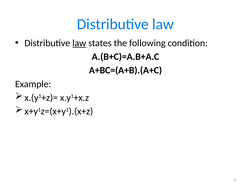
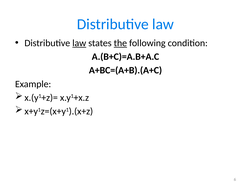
the underline: none -> present
